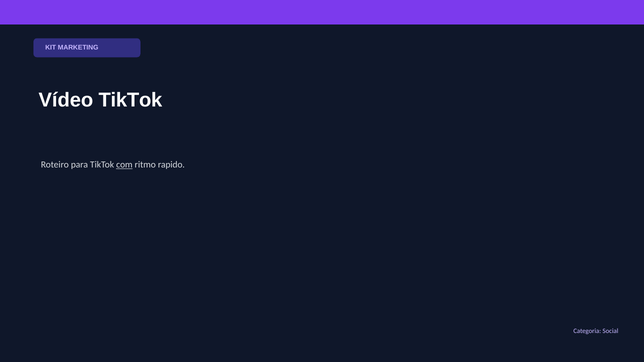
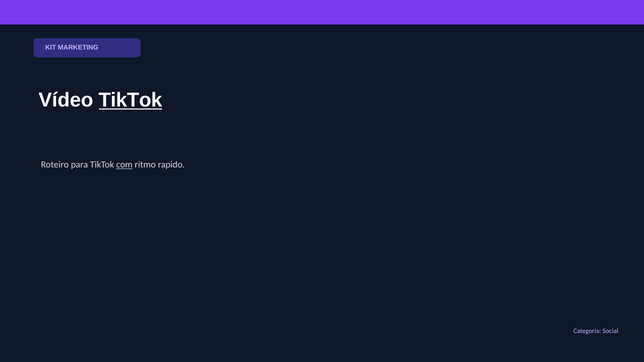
TikTok at (130, 100) underline: none -> present
